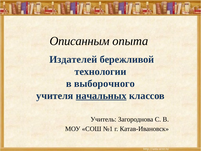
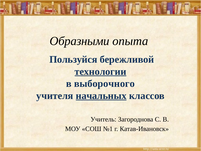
Описанным: Описанным -> Образными
Издателей: Издателей -> Пользуйся
технологии underline: none -> present
